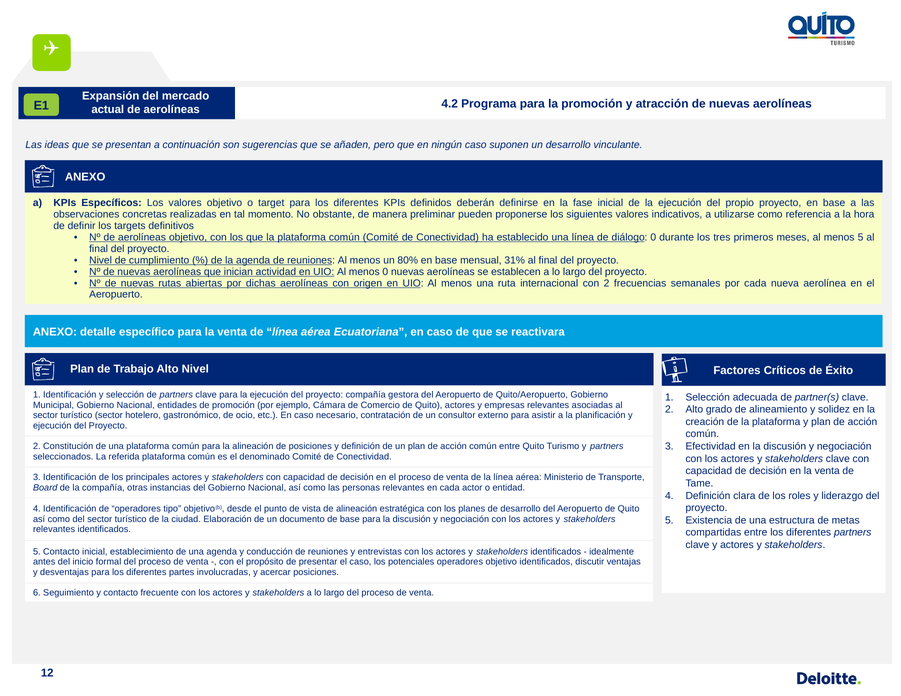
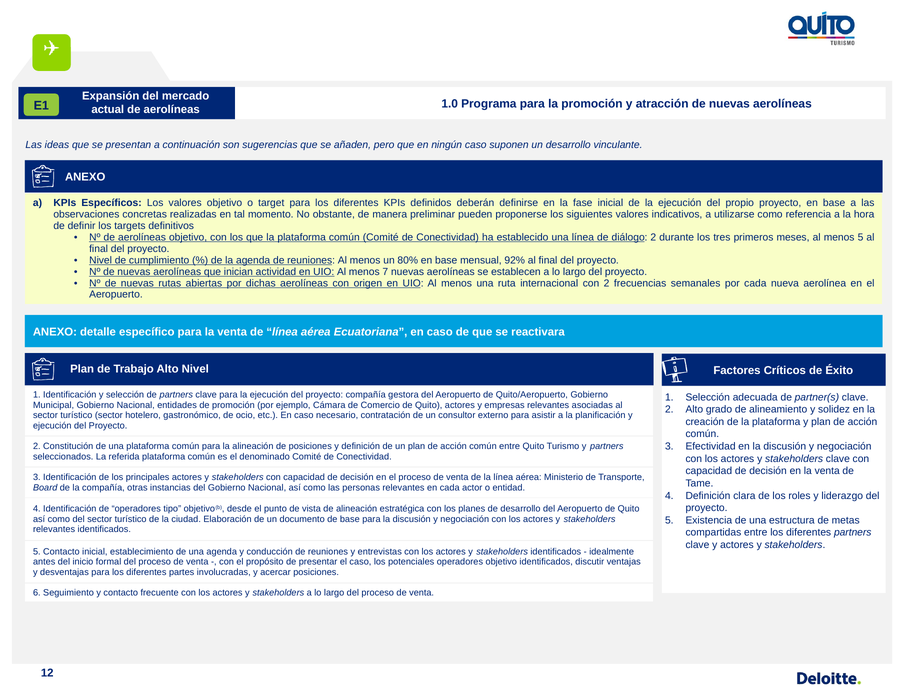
4.2: 4.2 -> 1.0
diálogo 0: 0 -> 2
31%: 31% -> 92%
menos 0: 0 -> 7
